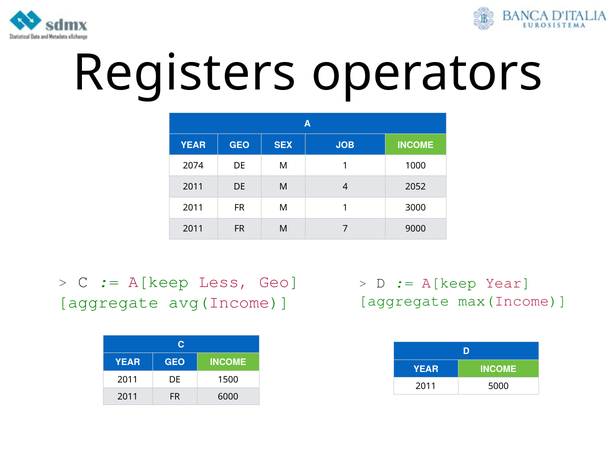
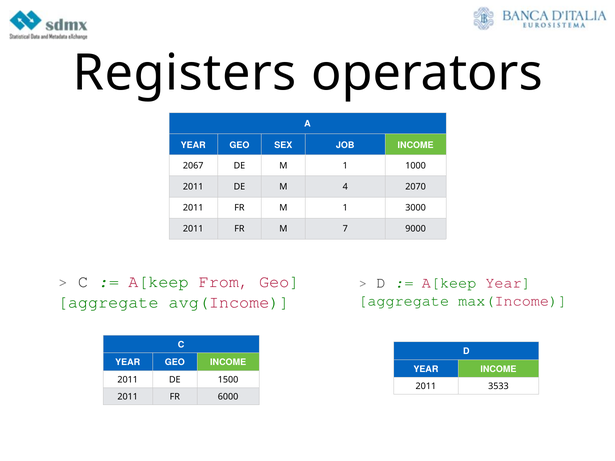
2074: 2074 -> 2067
2052: 2052 -> 2070
Less: Less -> From
5000: 5000 -> 3533
